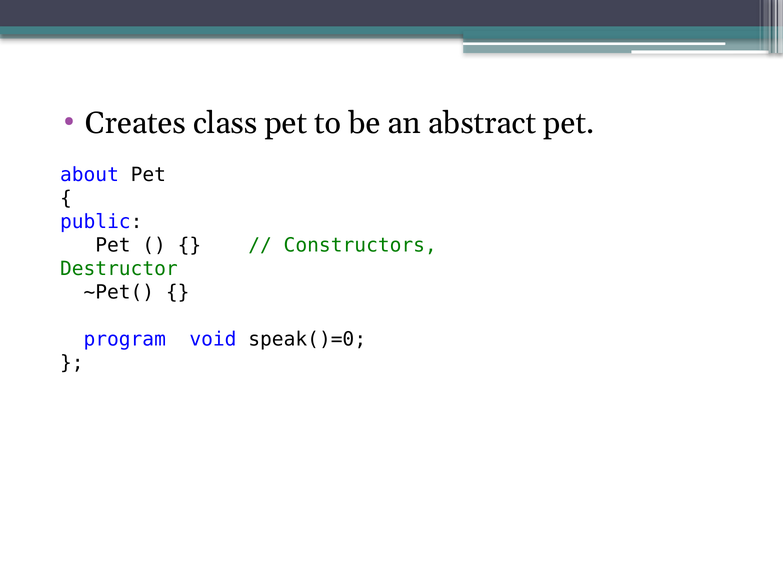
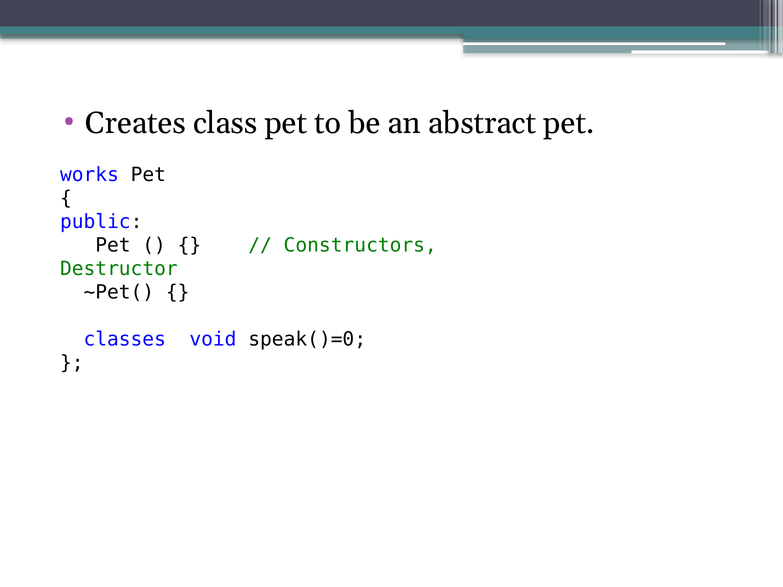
about: about -> works
program: program -> classes
